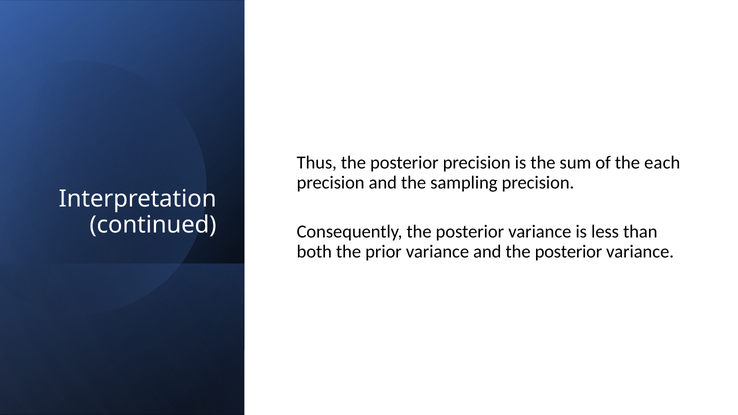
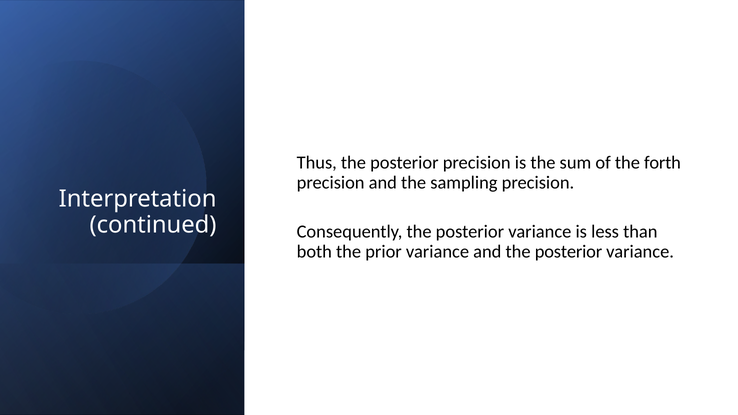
each: each -> forth
